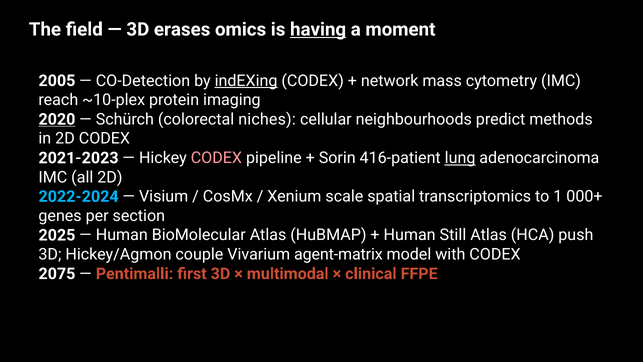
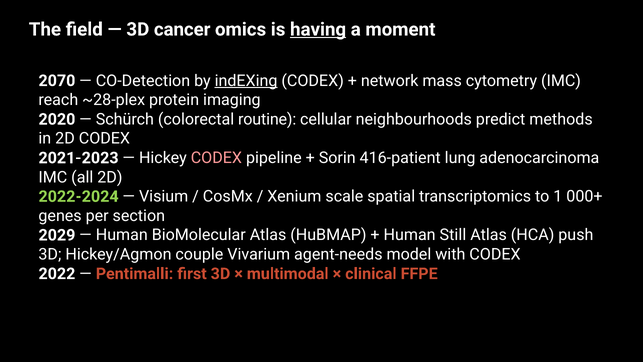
erases: erases -> cancer
2005: 2005 -> 2070
~10-plex: ~10-plex -> ~28-plex
2020 underline: present -> none
niches: niches -> routine
lung underline: present -> none
2022-2024 colour: light blue -> light green
2025: 2025 -> 2029
agent-matrix: agent-matrix -> agent-needs
2075: 2075 -> 2022
